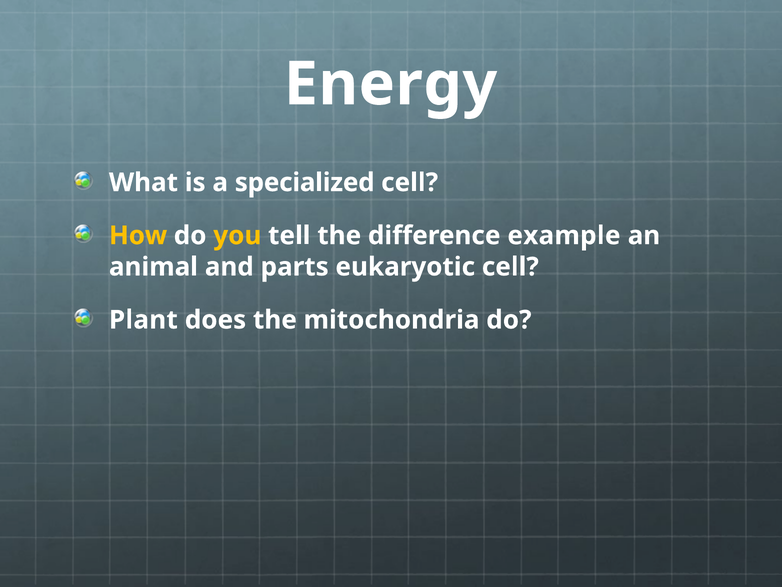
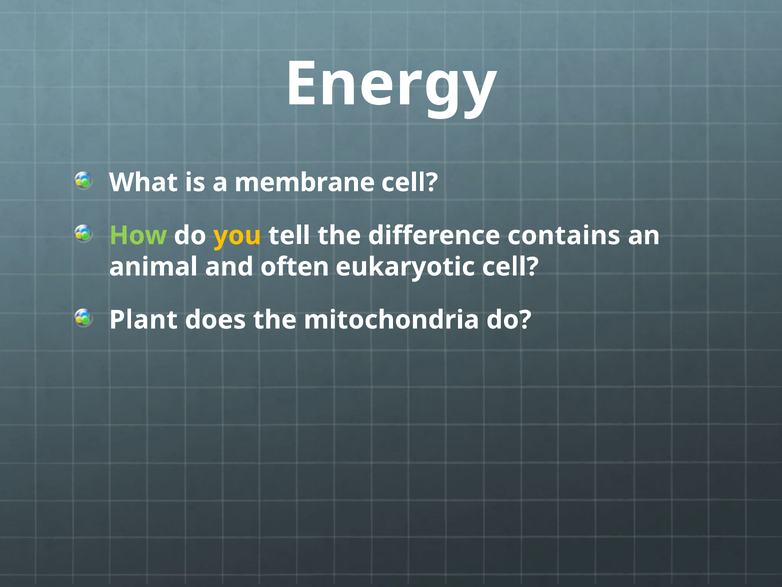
specialized: specialized -> membrane
How colour: yellow -> light green
example: example -> contains
parts: parts -> often
